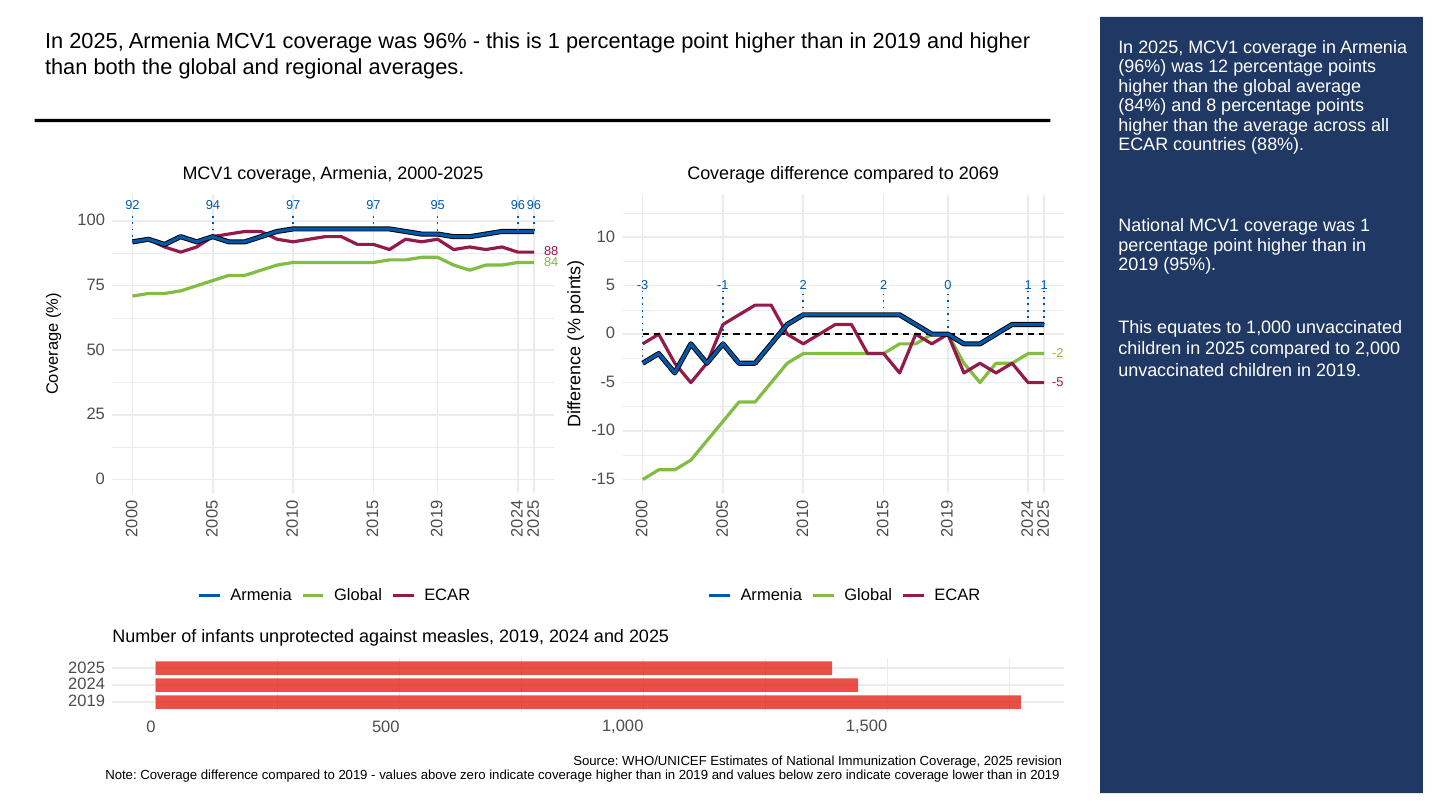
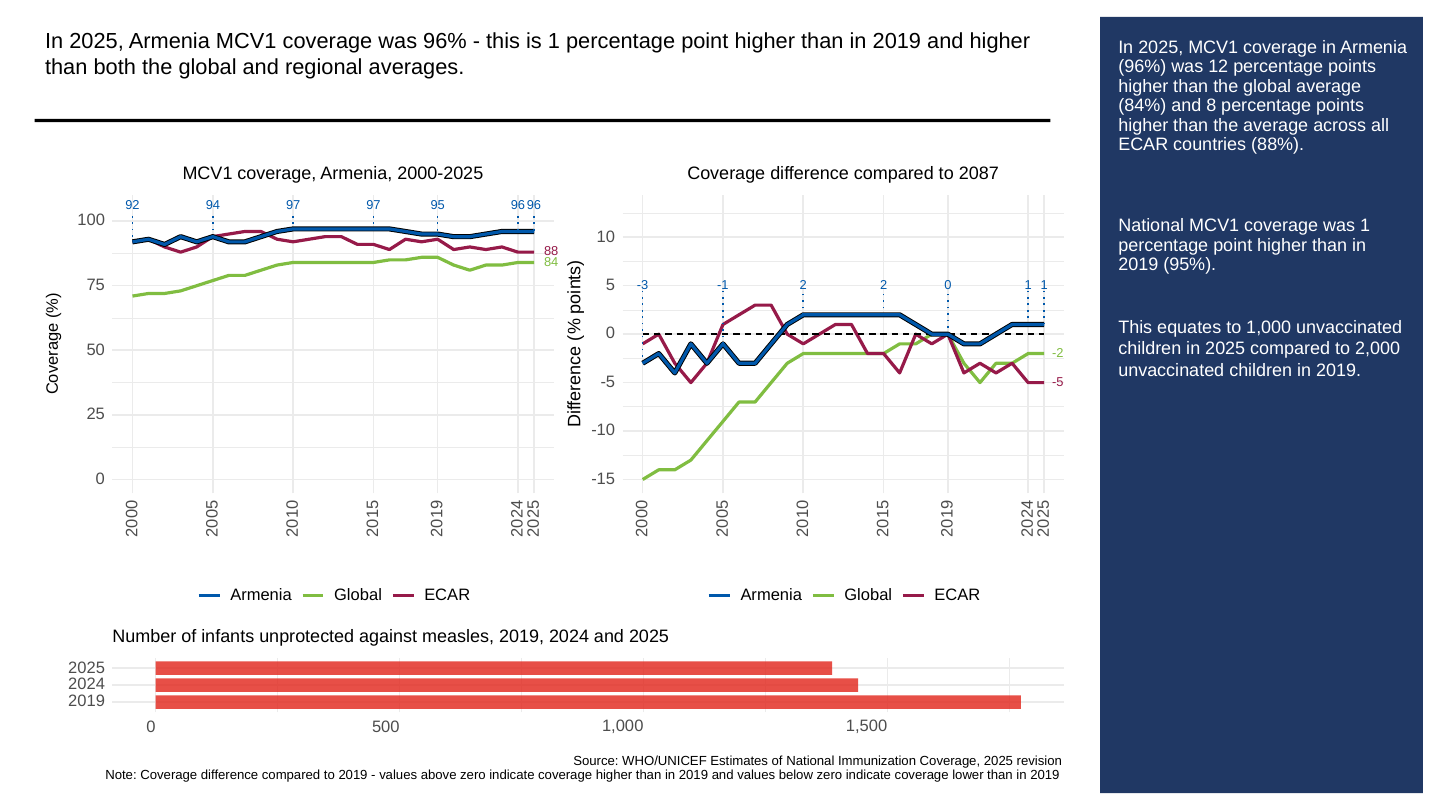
2069: 2069 -> 2087
